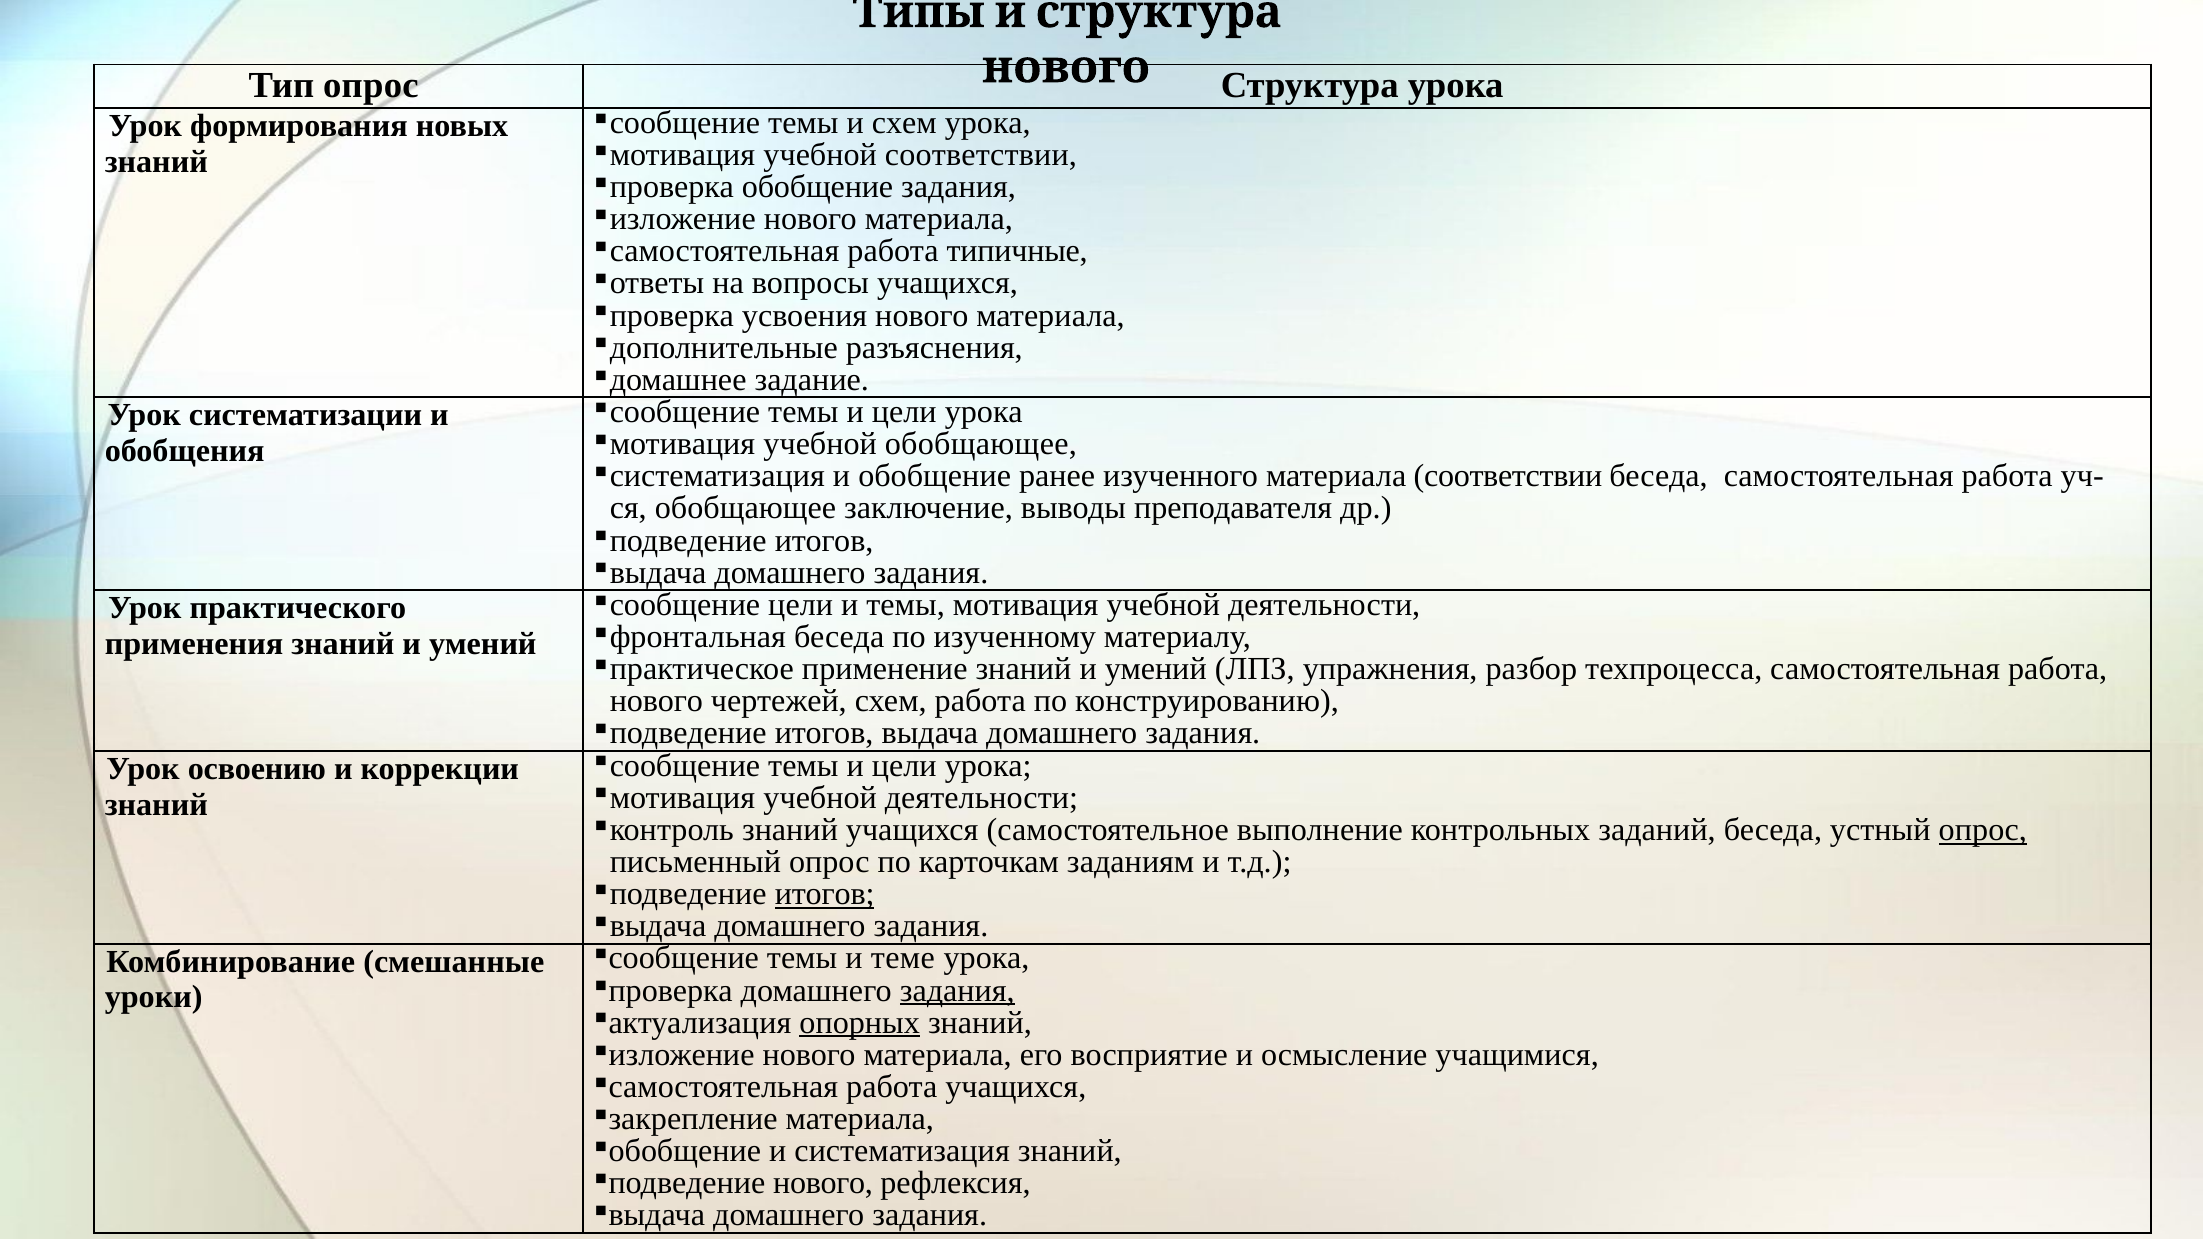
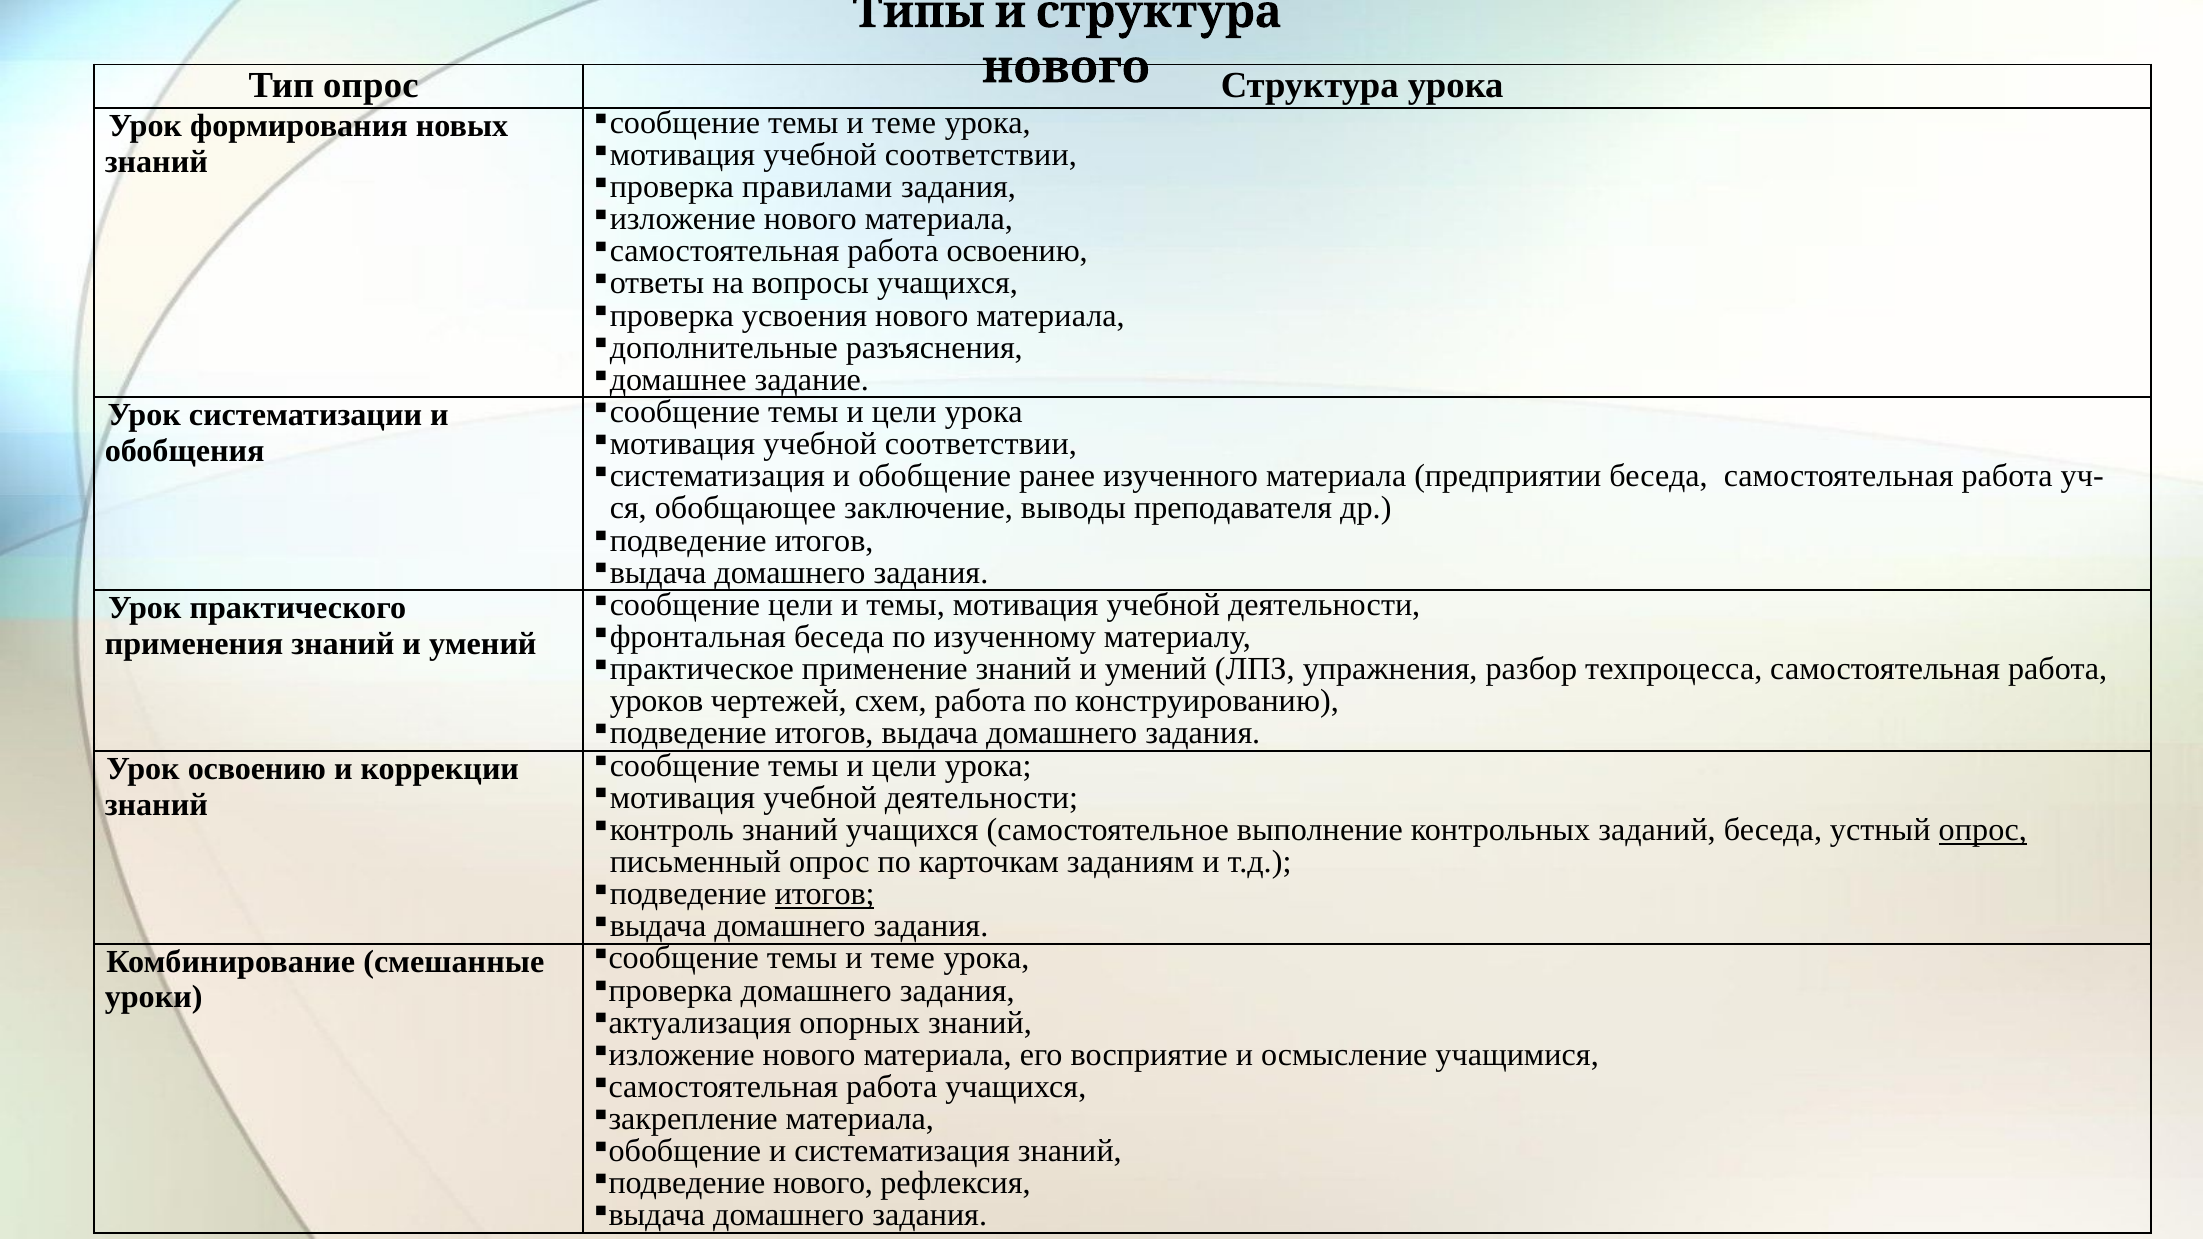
схем at (904, 123): схем -> теме
обобщение at (817, 187): обобщение -> правилами
работа типичные: типичные -> освоению
обобщающее at (981, 444): обобщающее -> соответствии
материала соответствии: соответствии -> предприятии
нового at (656, 701): нового -> уроков
задания at (957, 991) underline: present -> none
опорных underline: present -> none
